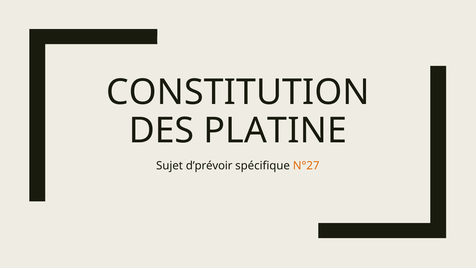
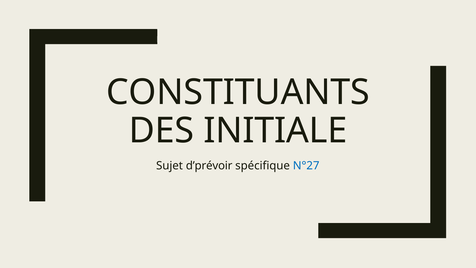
CONSTITUTION: CONSTITUTION -> CONSTITUANTS
PLATINE: PLATINE -> INITIALE
N°27 colour: orange -> blue
